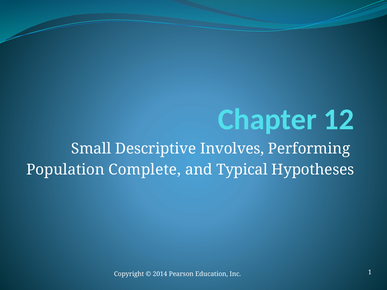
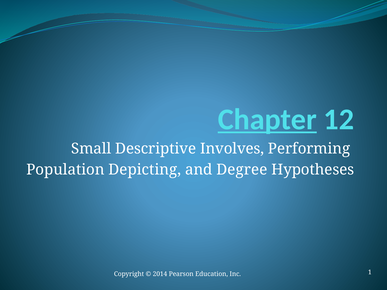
Chapter underline: none -> present
Complete: Complete -> Depicting
Typical: Typical -> Degree
